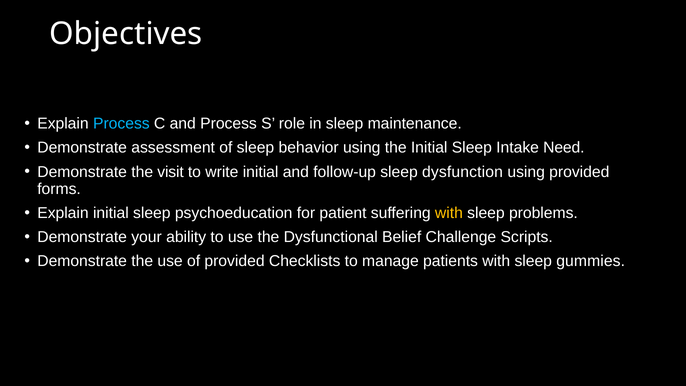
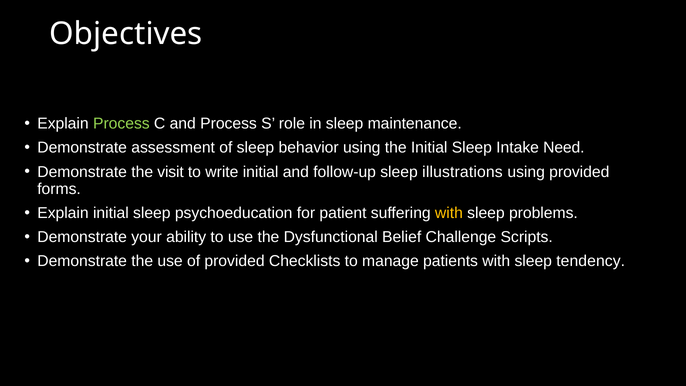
Process at (121, 124) colour: light blue -> light green
dysfunction: dysfunction -> illustrations
gummies: gummies -> tendency
